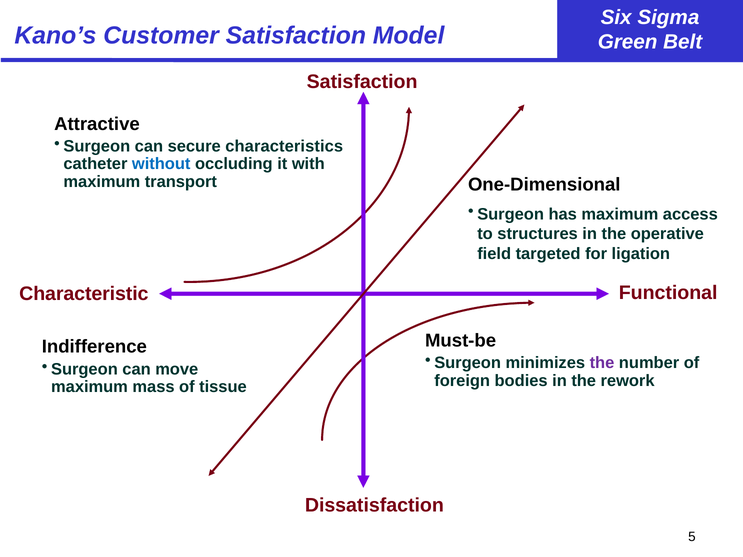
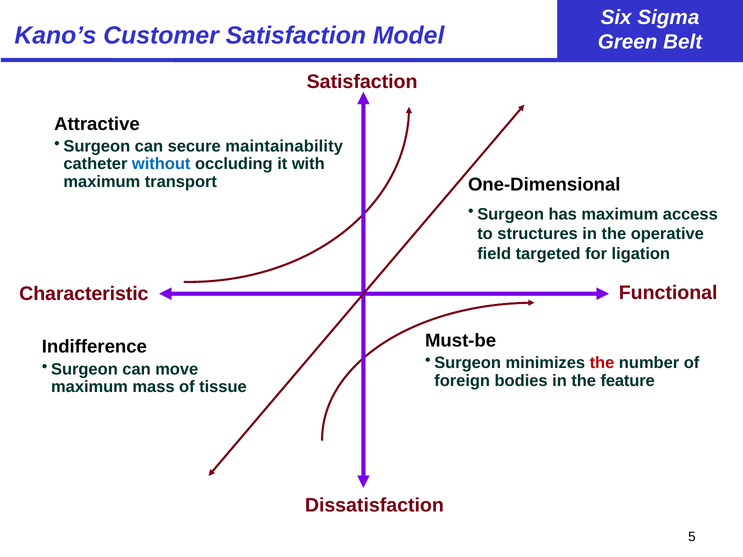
characteristics: characteristics -> maintainability
the at (602, 363) colour: purple -> red
rework: rework -> feature
